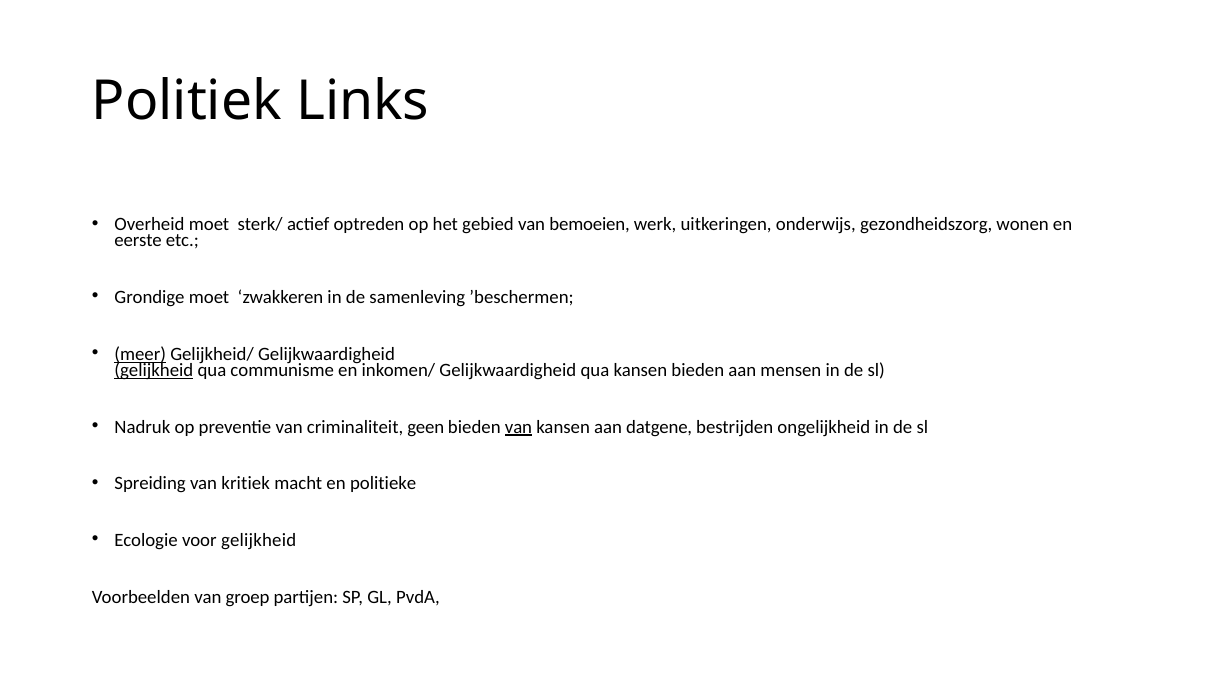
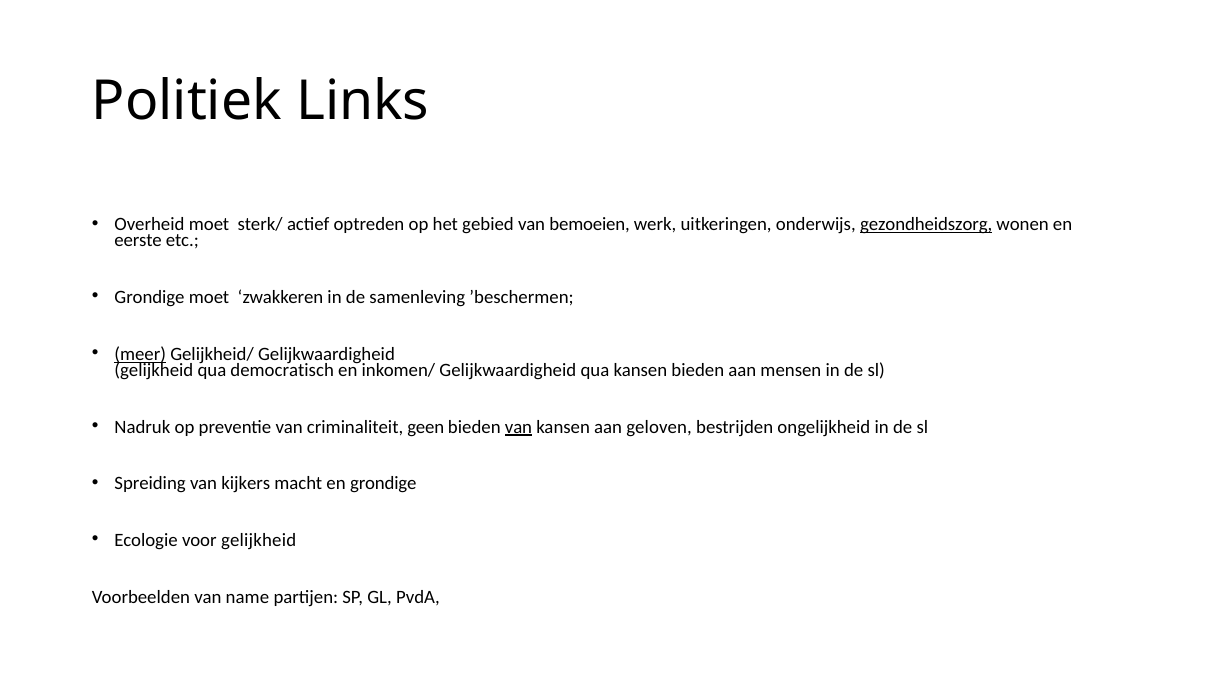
gezondheidszorg underline: none -> present
gelijkheid at (154, 370) underline: present -> none
communisme: communisme -> democratisch
datgene: datgene -> geloven
kritiek: kritiek -> kijkers
en politieke: politieke -> grondige
groep: groep -> name
